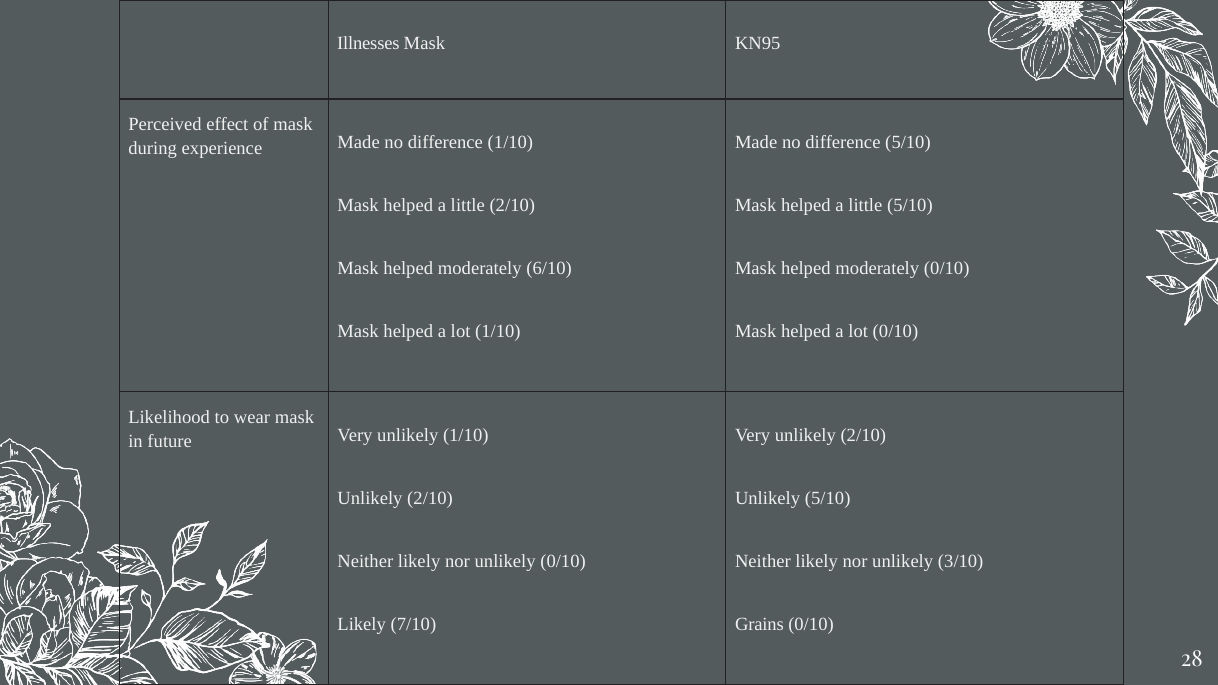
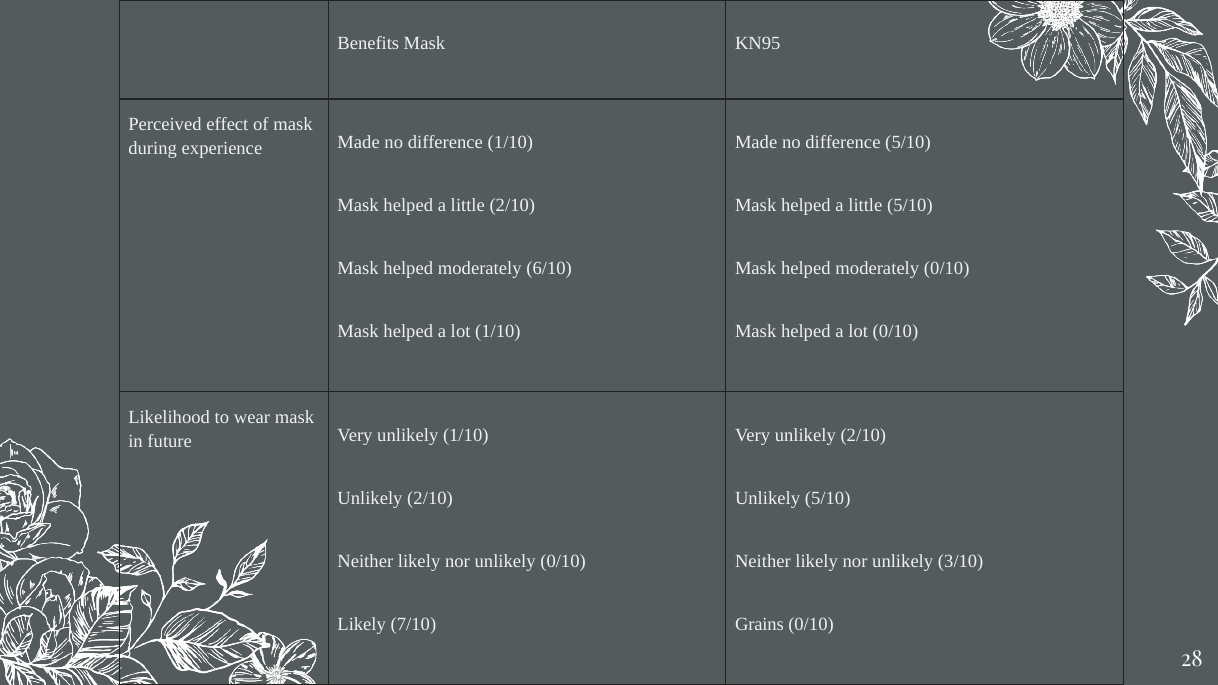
Illnesses: Illnesses -> Benefits
